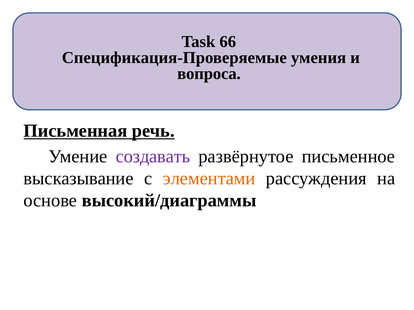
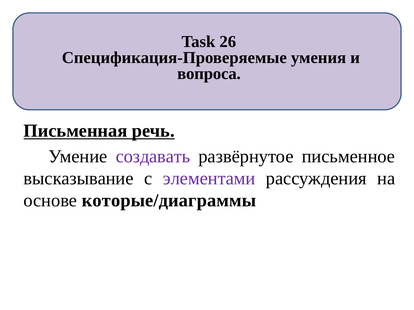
66: 66 -> 26
элементами colour: orange -> purple
высокий/диаграммы: высокий/диаграммы -> которые/диаграммы
